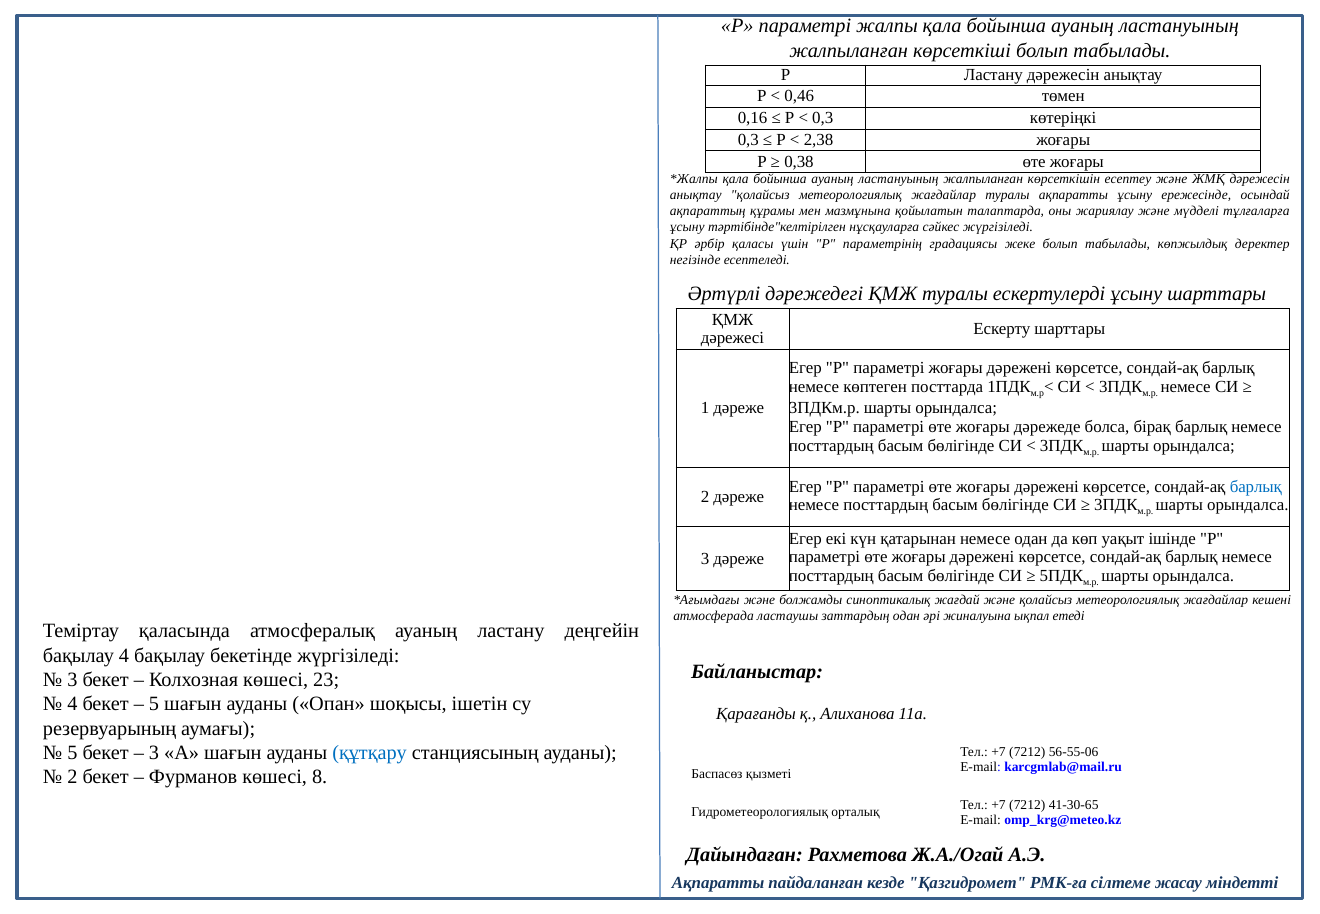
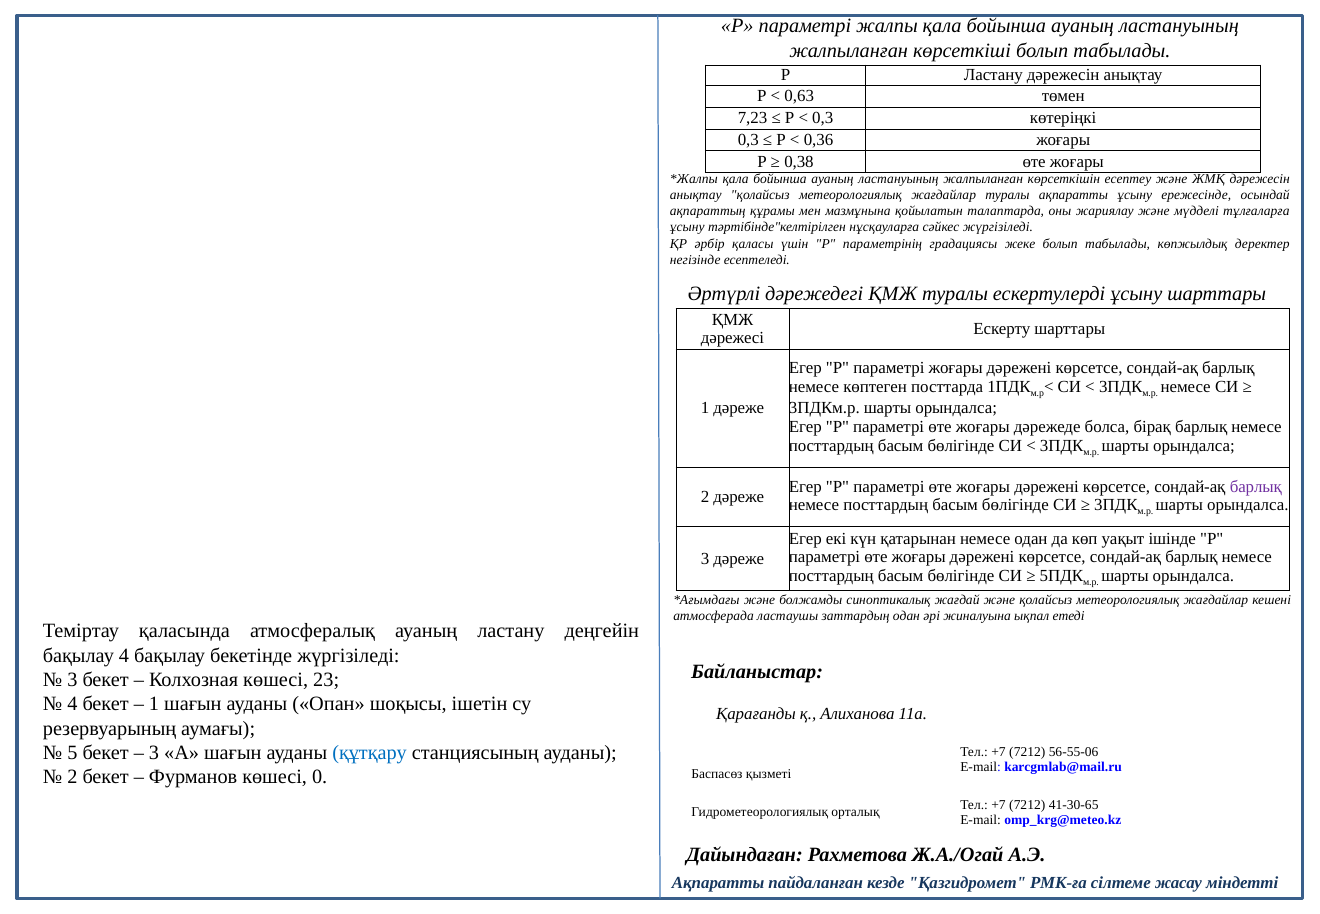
0,46: 0,46 -> 0,63
0,16: 0,16 -> 7,23
2,38: 2,38 -> 0,36
барлық at (1256, 486) colour: blue -> purple
5 at (154, 704): 5 -> 1
8: 8 -> 0
